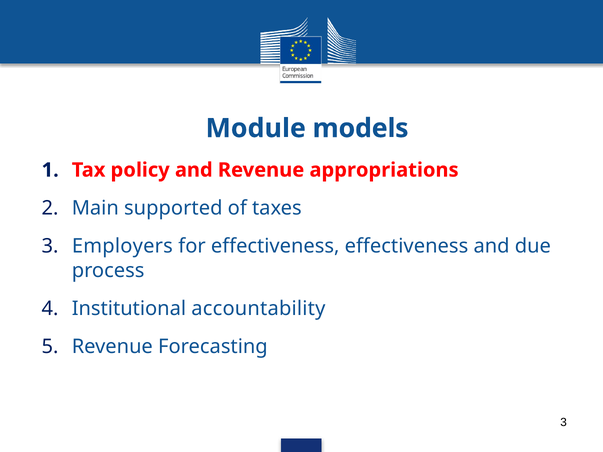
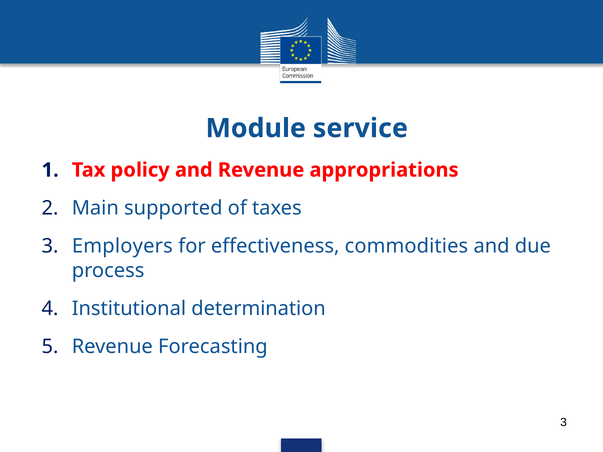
models: models -> service
effectiveness effectiveness: effectiveness -> commodities
accountability: accountability -> determination
